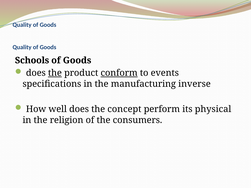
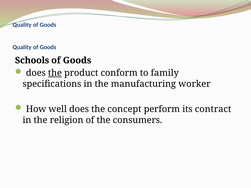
conform underline: present -> none
events: events -> family
inverse: inverse -> worker
physical: physical -> contract
